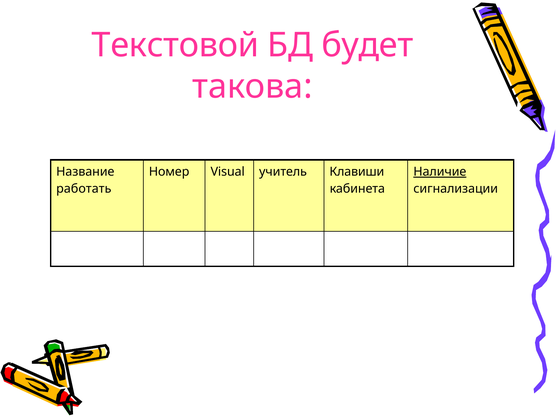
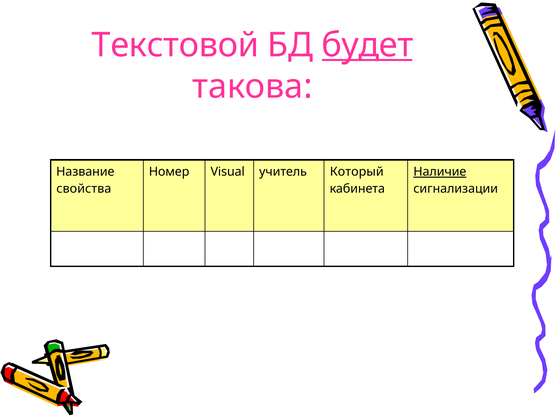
будет underline: none -> present
Клавиши: Клавиши -> Который
работать: работать -> свойства
